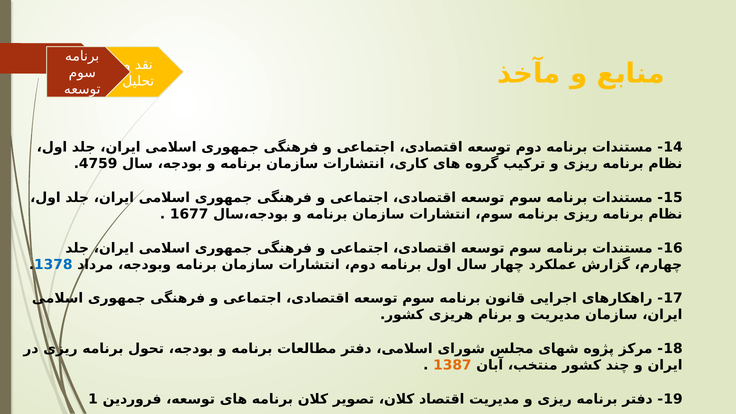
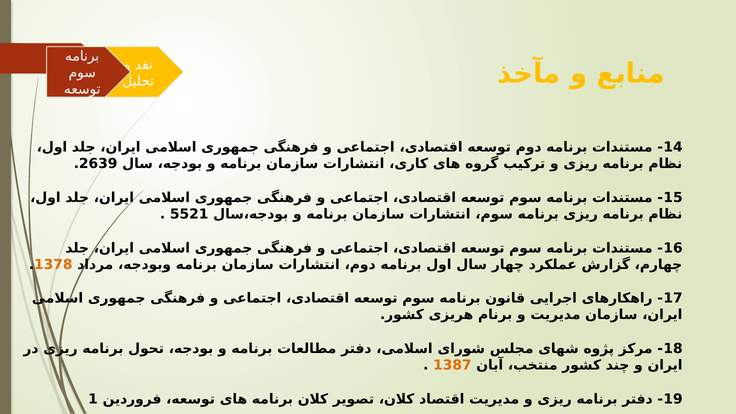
4759: 4759 -> 2639
1677: 1677 -> 5521
1378 colour: blue -> orange
